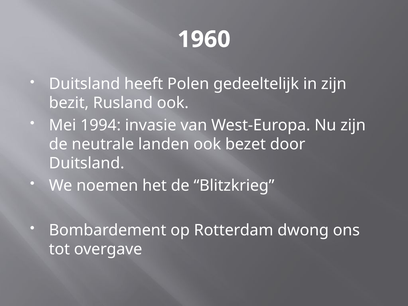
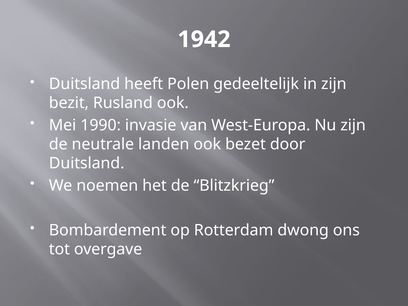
1960: 1960 -> 1942
1994: 1994 -> 1990
